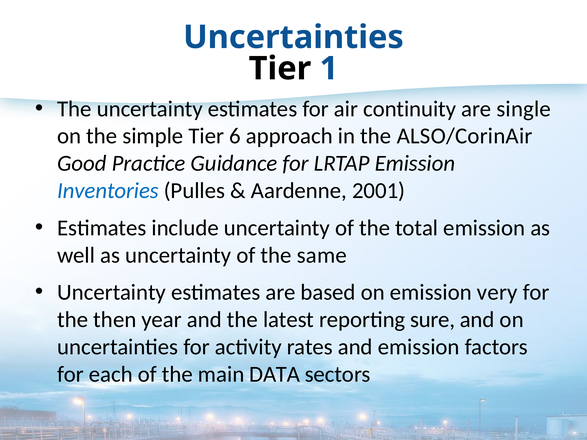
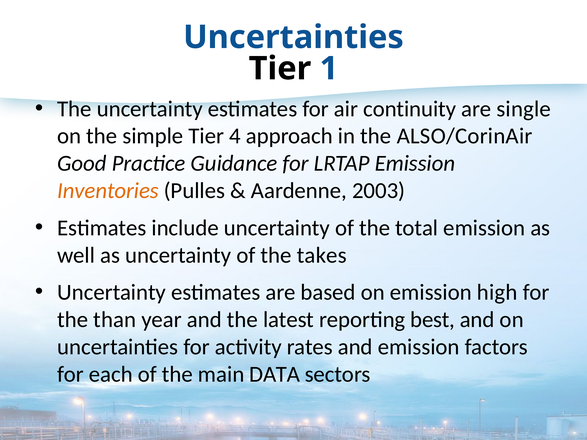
6: 6 -> 4
Inventories colour: blue -> orange
2001: 2001 -> 2003
same: same -> takes
very: very -> high
then: then -> than
sure: sure -> best
